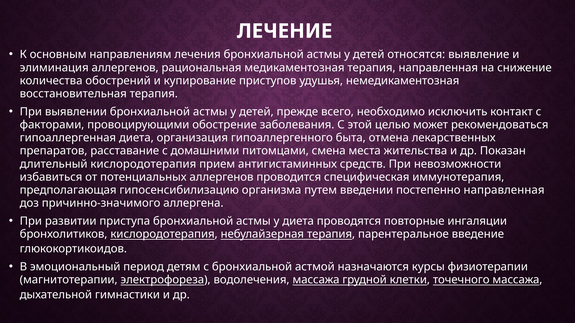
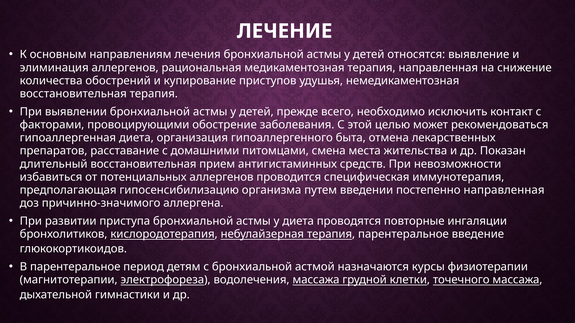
длительный кислородотерапия: кислородотерапия -> восстановительная
В эмоциональный: эмоциональный -> парентеральное
